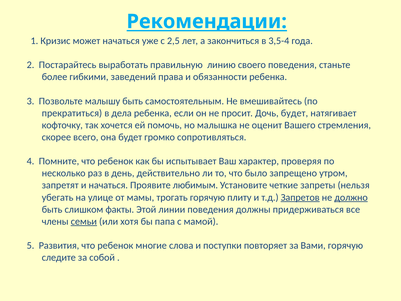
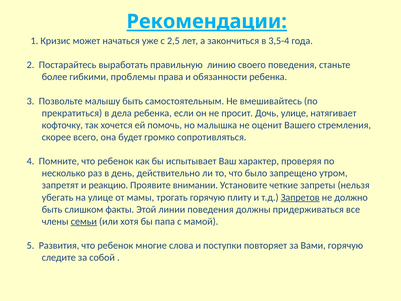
Рекомендации underline: none -> present
заведений: заведений -> проблемы
Дочь будет: будет -> улице
и начаться: начаться -> реакцию
любимым: любимым -> внимании
должно underline: present -> none
